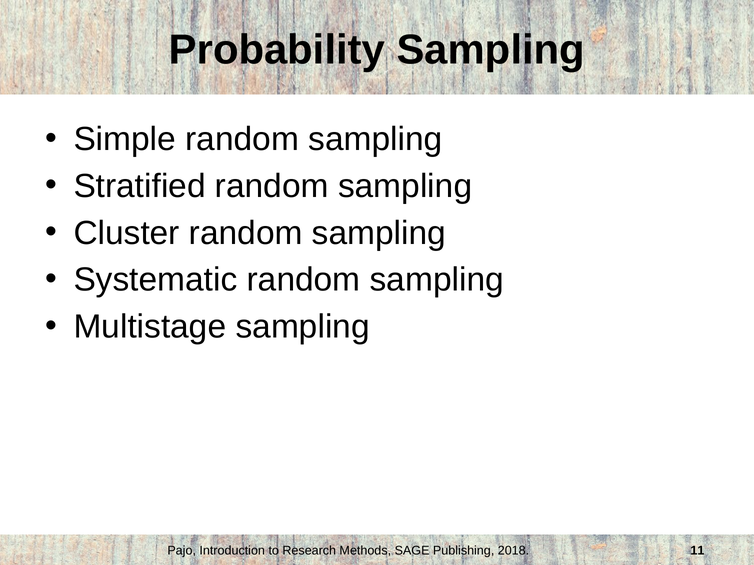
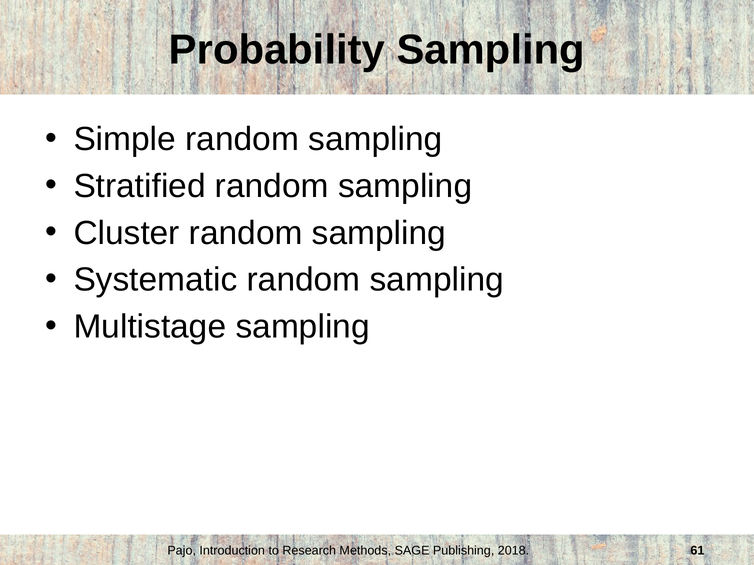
11: 11 -> 61
